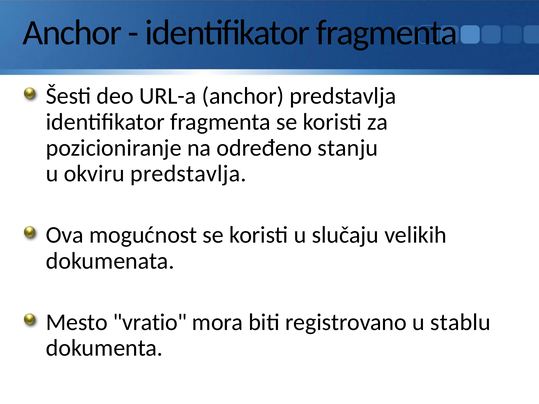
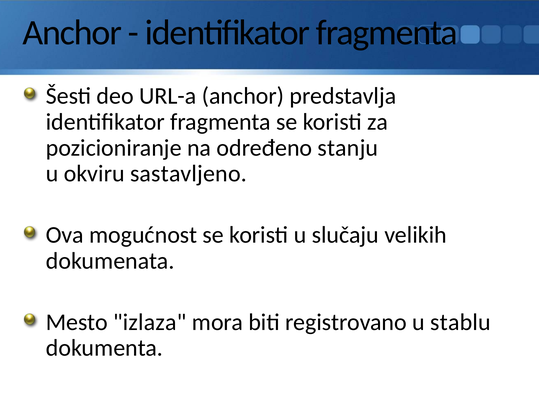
okviru predstavlja: predstavlja -> sastavljeno
vratio: vratio -> izlaza
